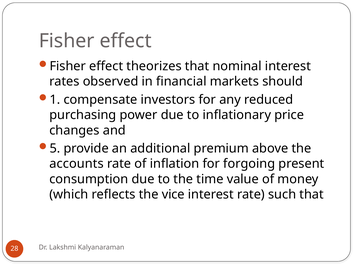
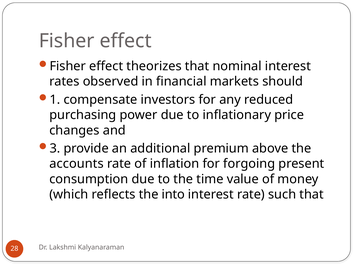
5: 5 -> 3
vice: vice -> into
